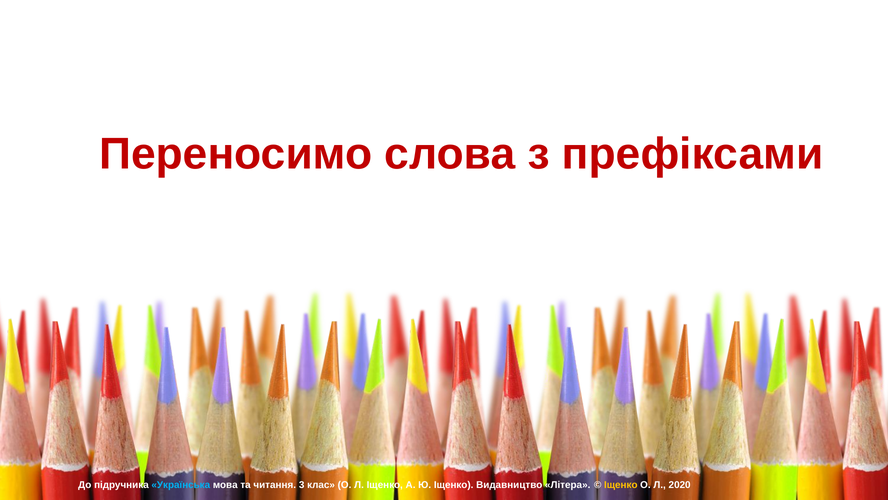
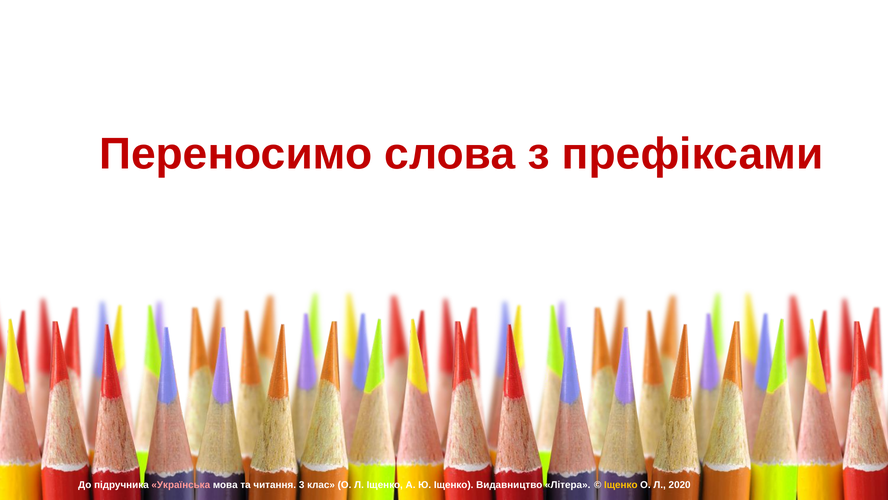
Українська colour: light blue -> pink
